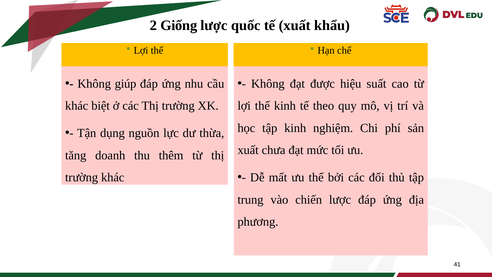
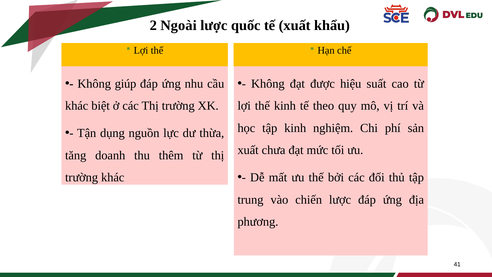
Giống: Giống -> Ngoài
